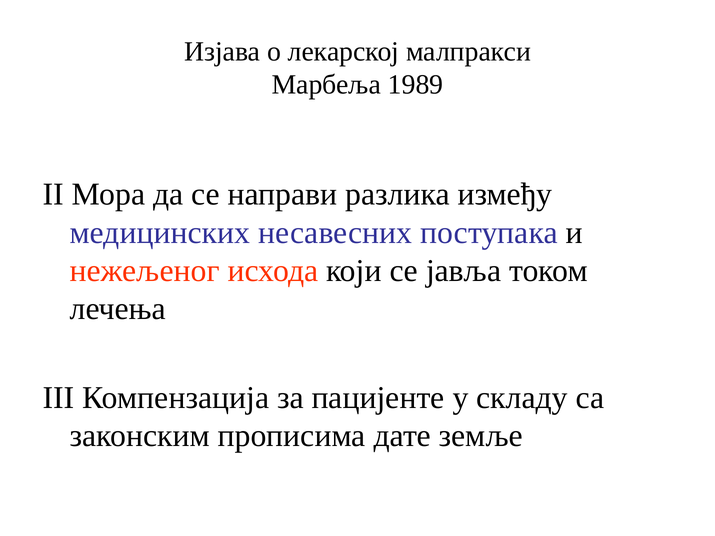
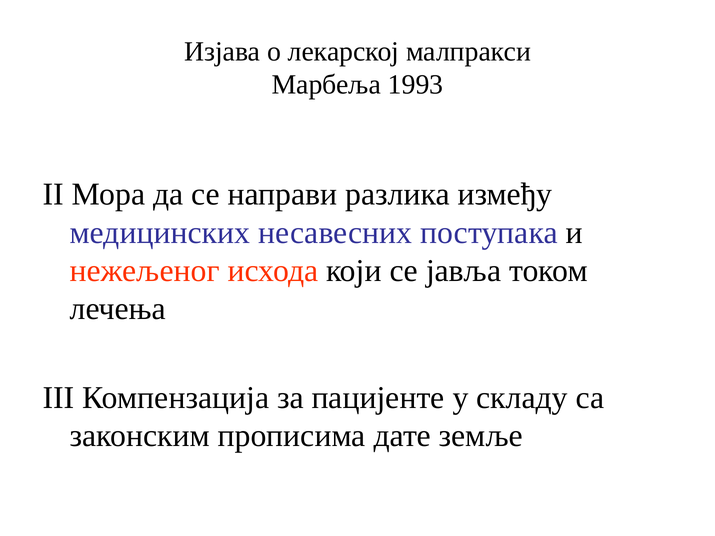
1989: 1989 -> 1993
